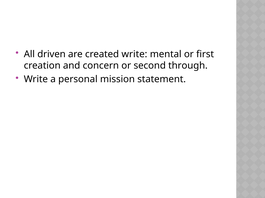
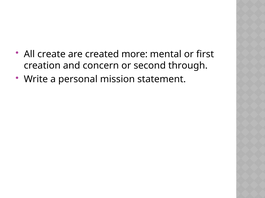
driven: driven -> create
created write: write -> more
